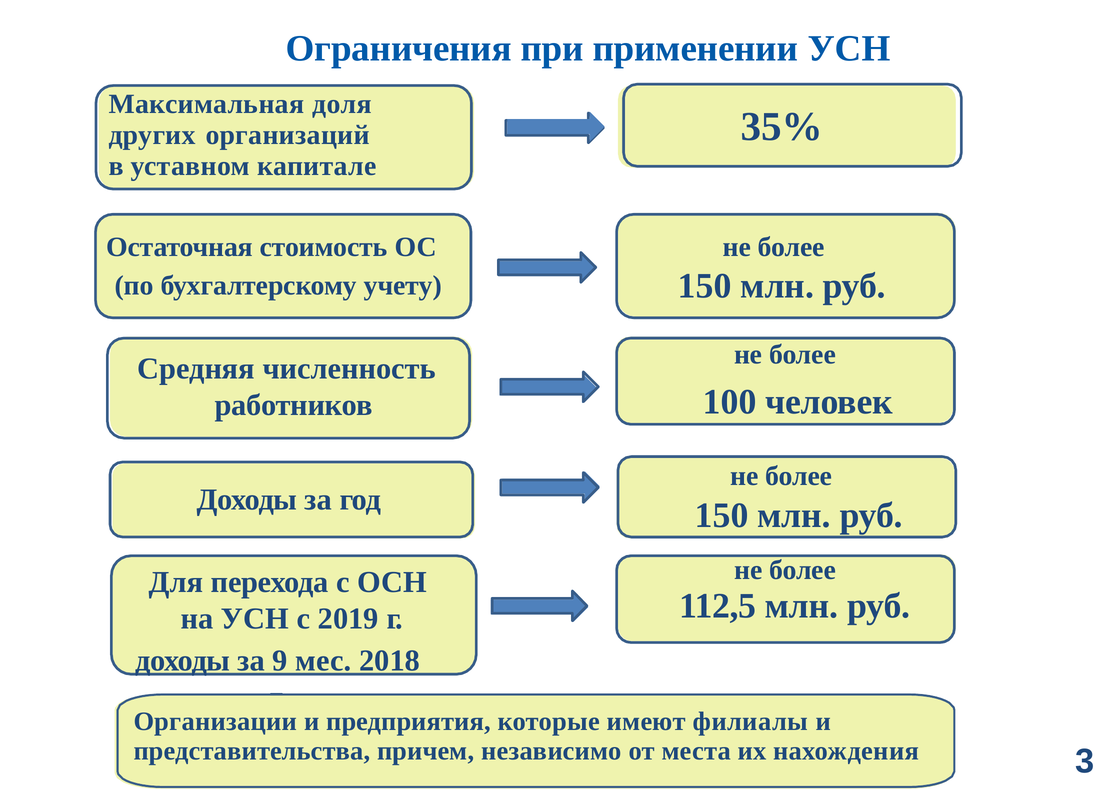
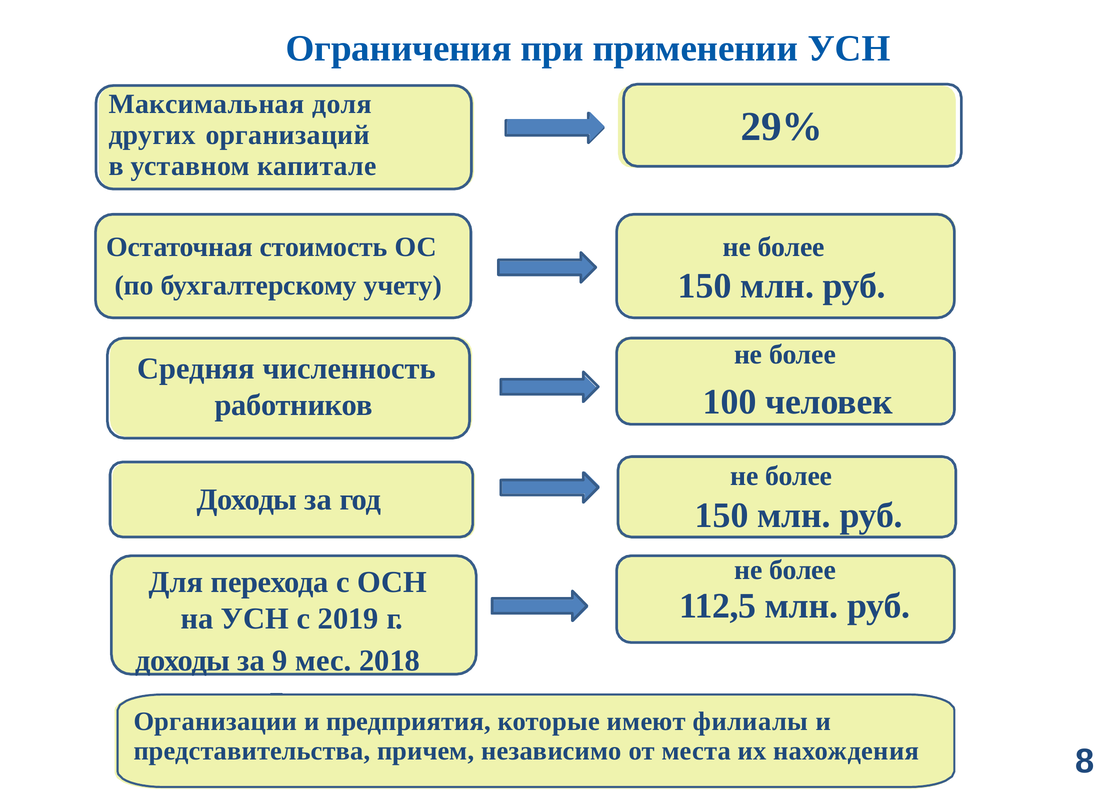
35%: 35% -> 29%
3: 3 -> 8
